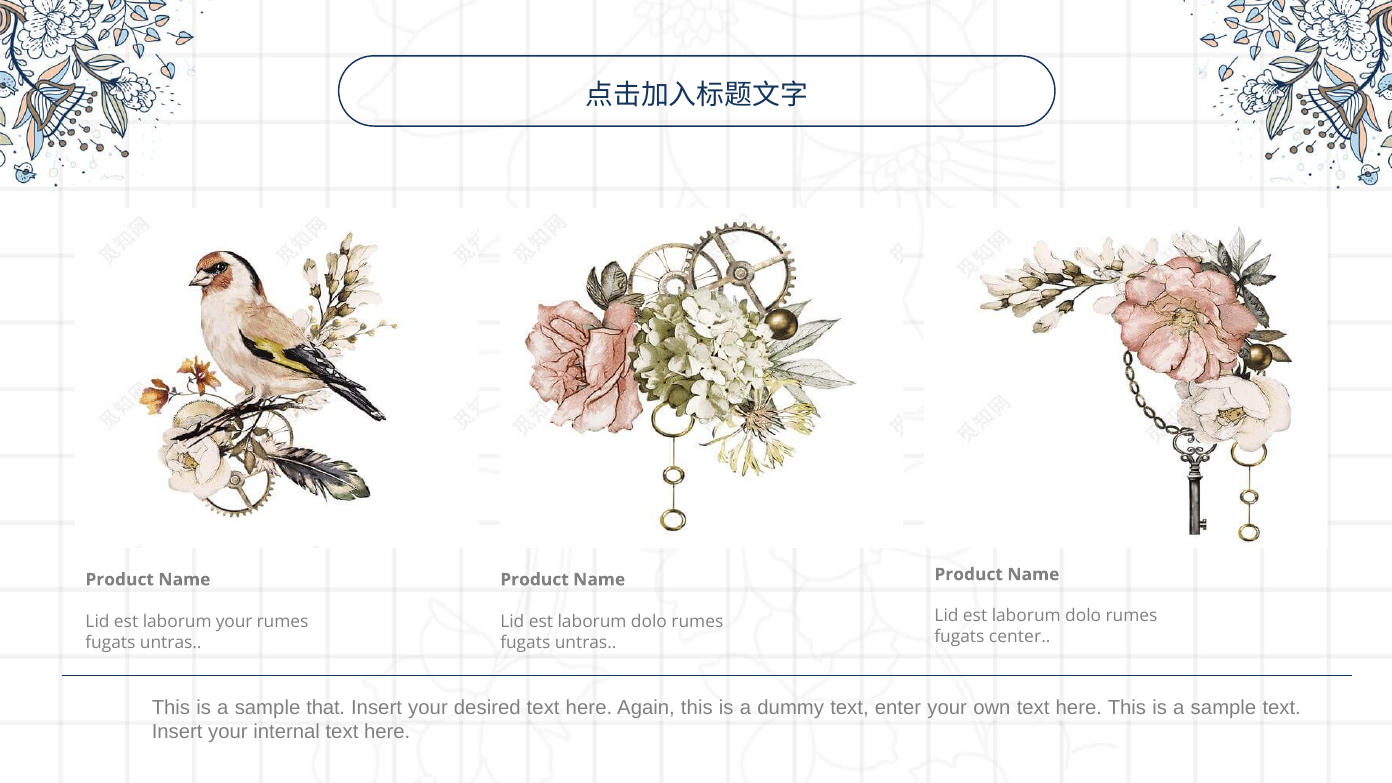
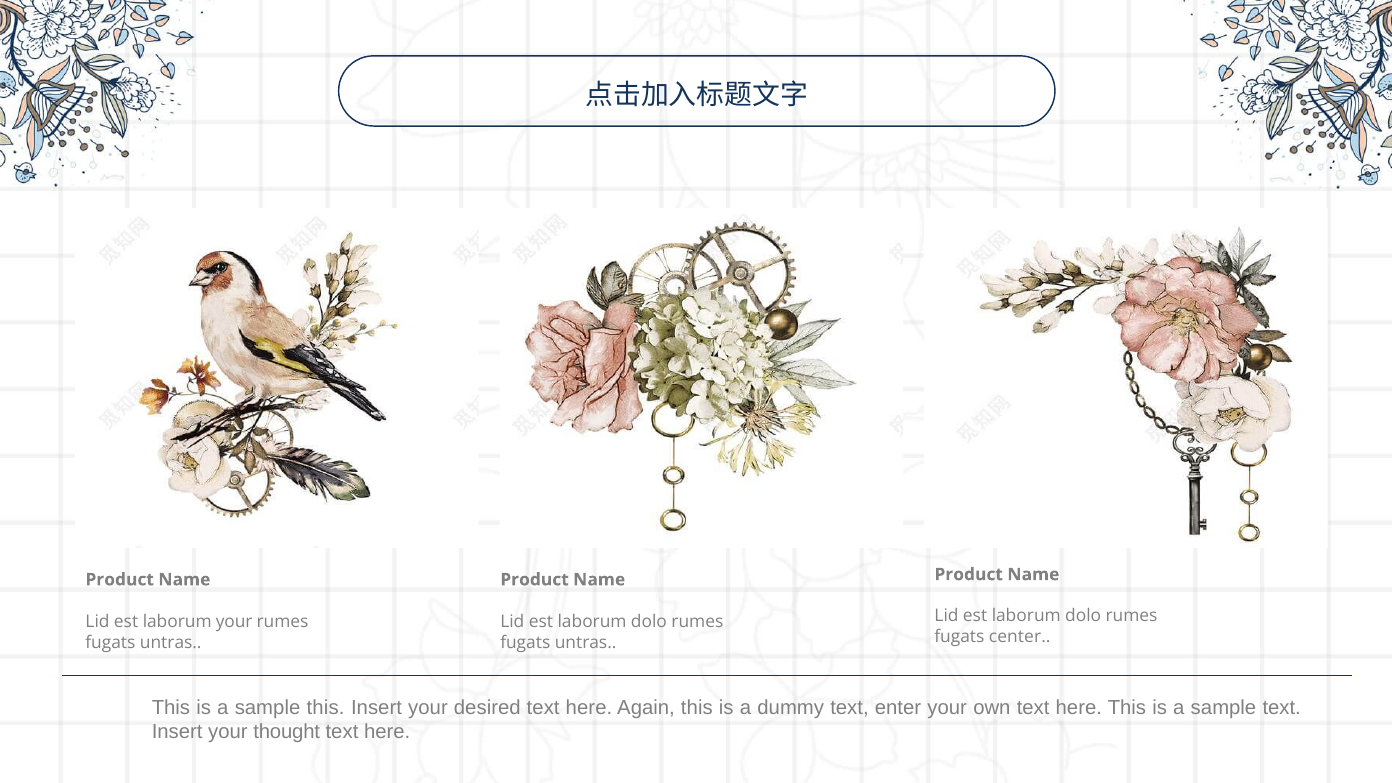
sample that: that -> this
internal: internal -> thought
